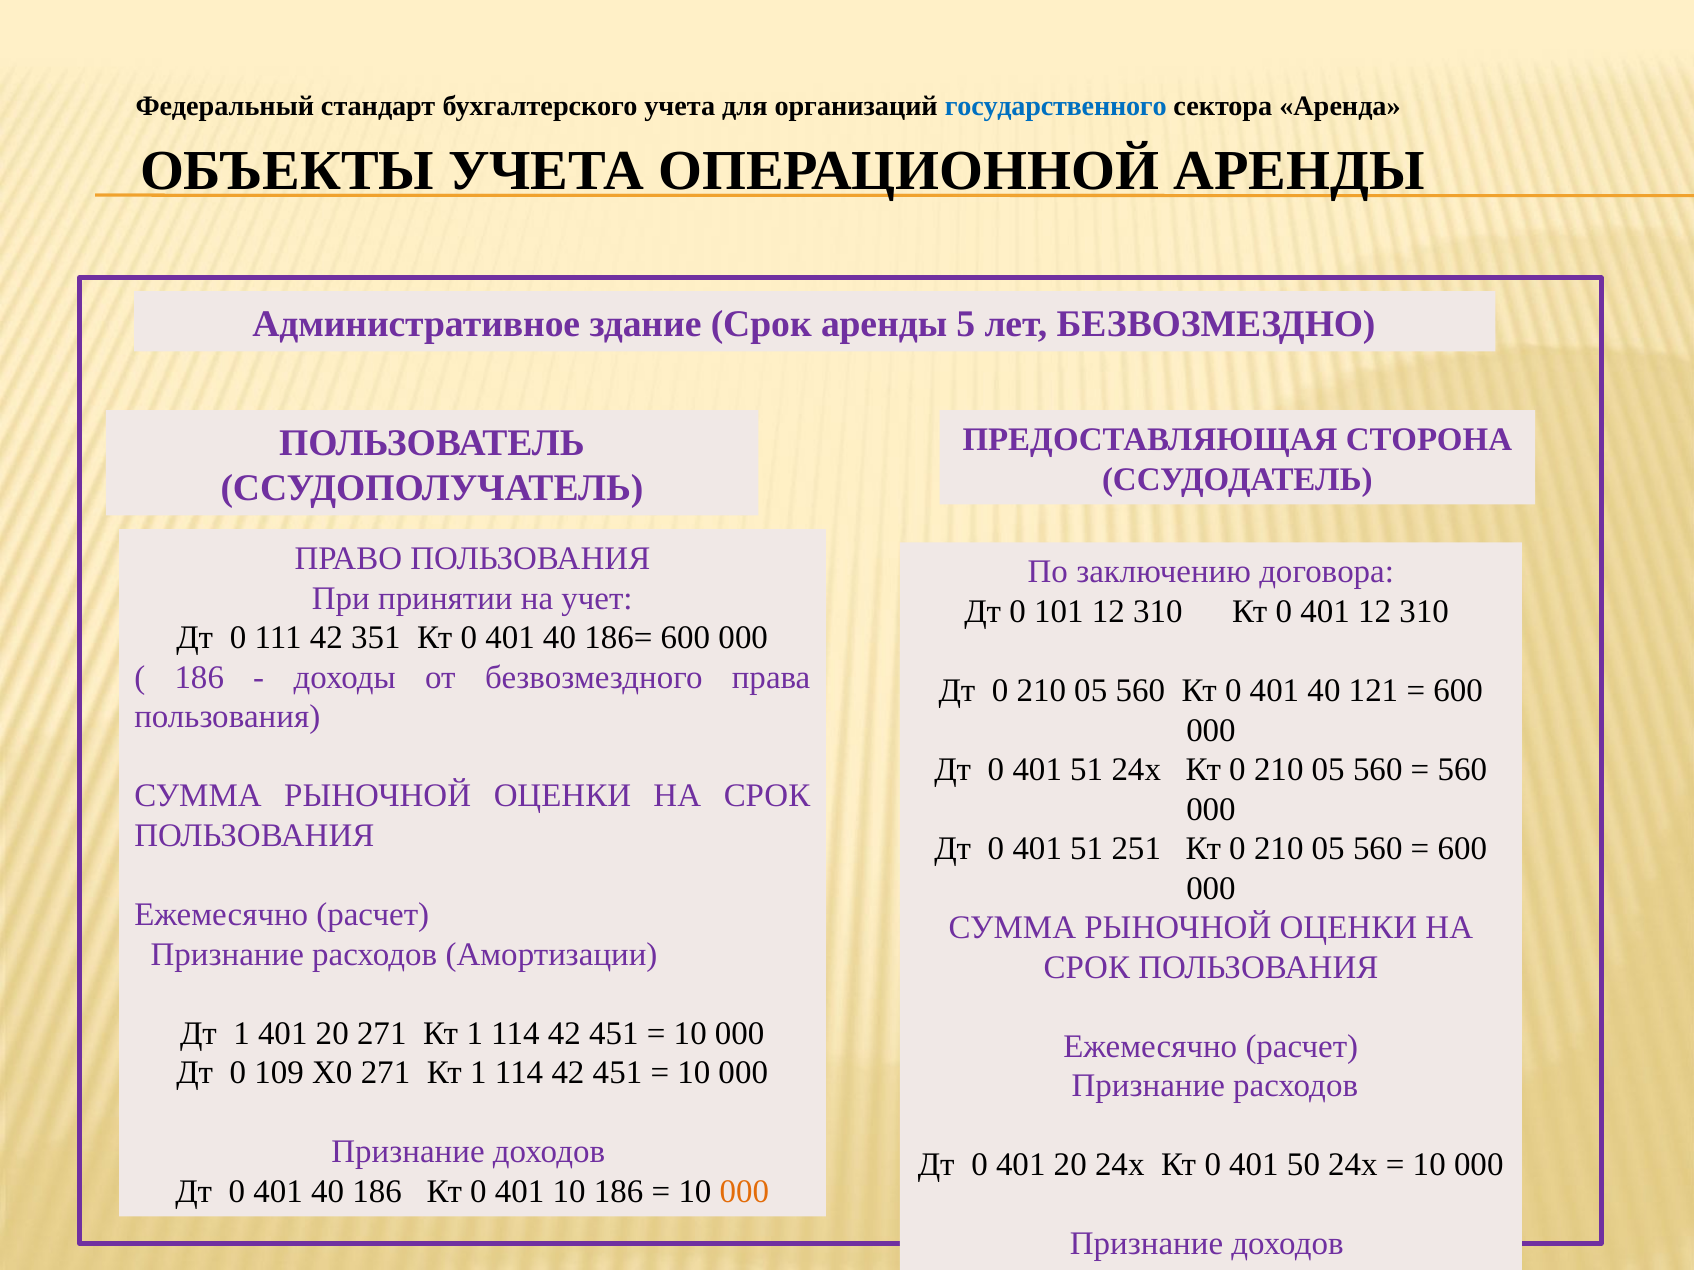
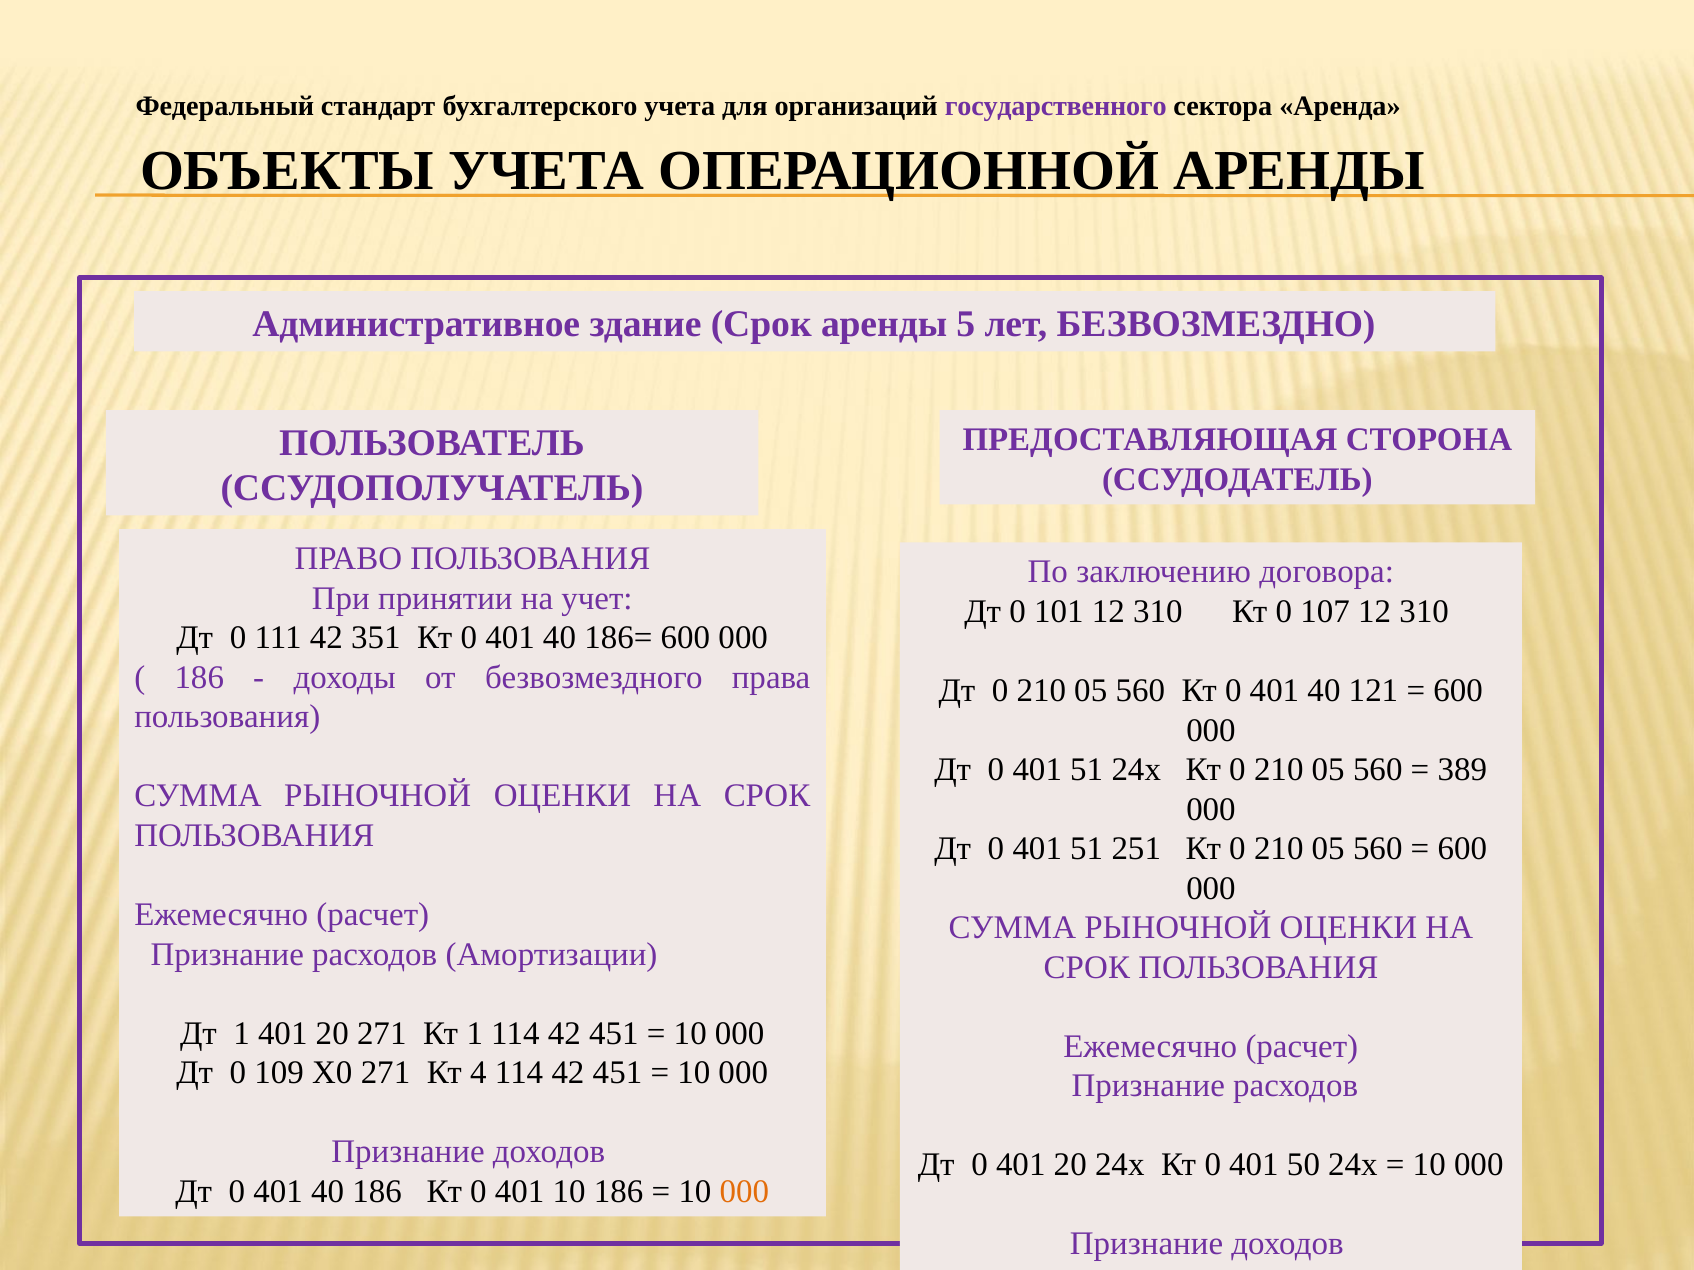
государственного colour: blue -> purple
310 Кт 0 401: 401 -> 107
560 at (1462, 770): 560 -> 389
Х0 271 Кт 1: 1 -> 4
